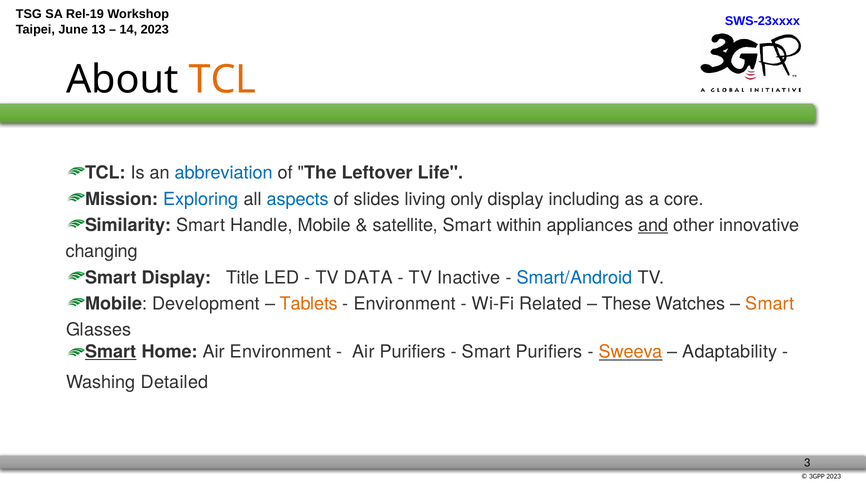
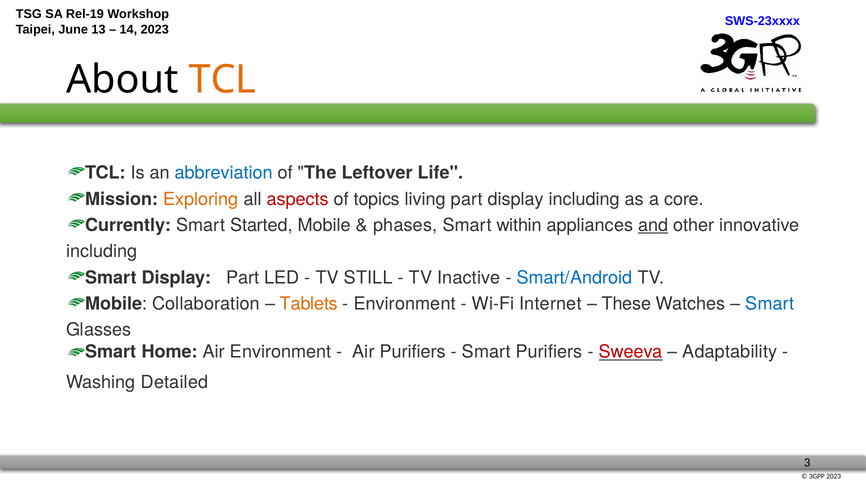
Exploring colour: blue -> orange
aspects colour: blue -> red
slides: slides -> topics
living only: only -> part
Similarity: Similarity -> Currently
Handle: Handle -> Started
satellite: satellite -> phases
changing at (102, 251): changing -> including
Display Title: Title -> Part
DATA: DATA -> STILL
Development: Development -> Collaboration
Related: Related -> Internet
Smart at (770, 304) colour: orange -> blue
Smart at (111, 352) underline: present -> none
Sweeva colour: orange -> red
